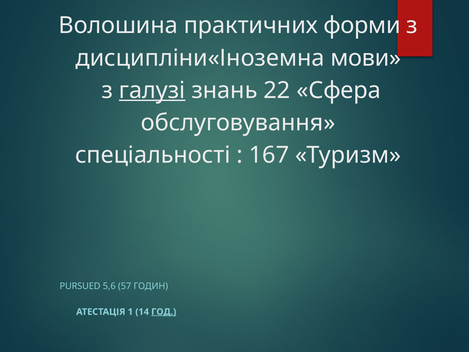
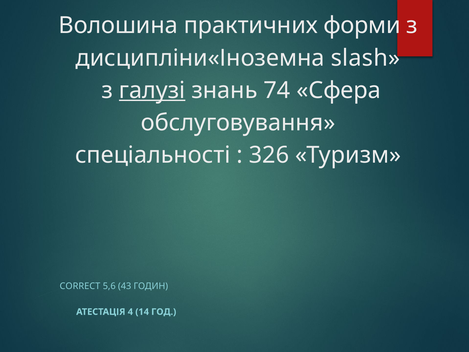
мови: мови -> slash
22: 22 -> 74
167: 167 -> 326
PURSUED: PURSUED -> CORRECT
57: 57 -> 43
1: 1 -> 4
ГОД underline: present -> none
